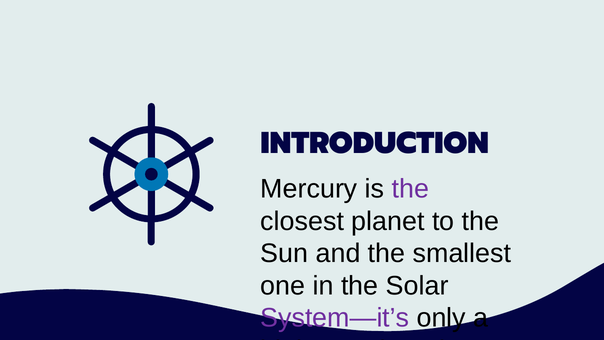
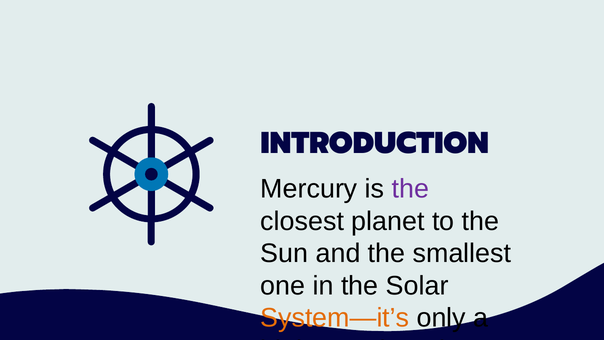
System—it’s colour: purple -> orange
